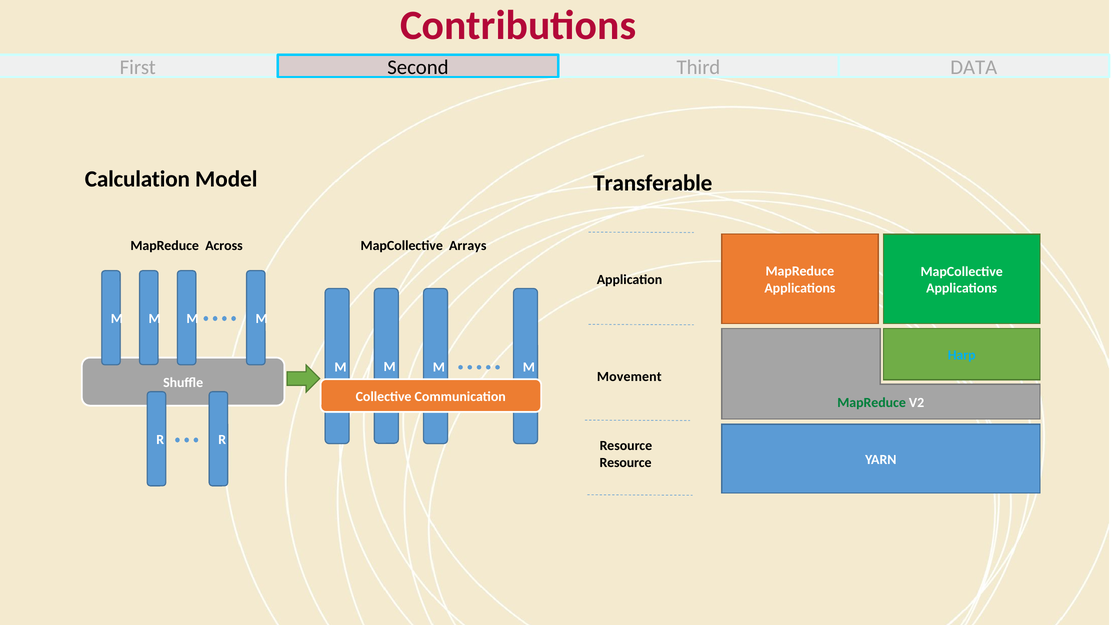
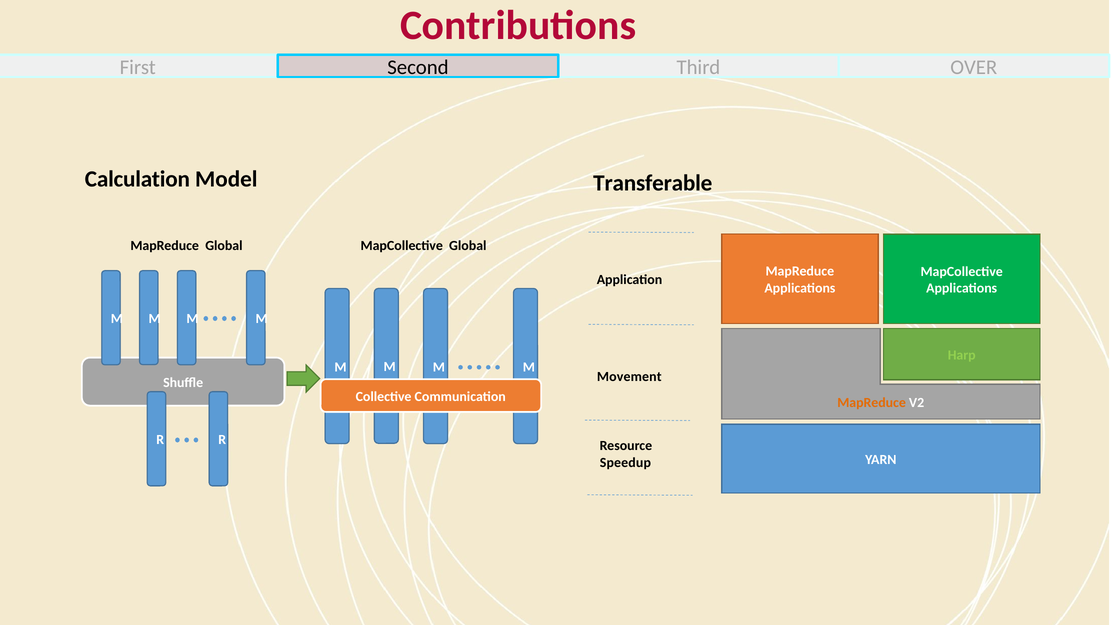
DATA: DATA -> OVER
MapCollective Arrays: Arrays -> Global
MapReduce Across: Across -> Global
Harp colour: light blue -> light green
MapReduce at (872, 403) colour: green -> orange
Resource at (626, 462): Resource -> Speedup
